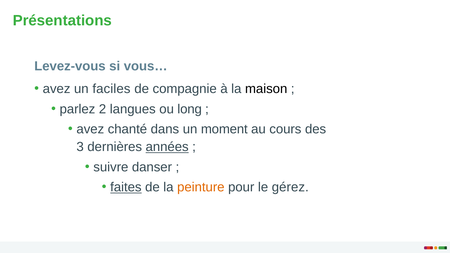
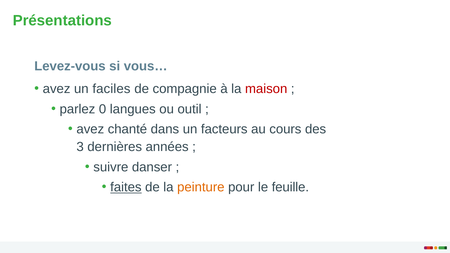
maison colour: black -> red
2: 2 -> 0
long: long -> outil
moment: moment -> facteurs
années underline: present -> none
gérez: gérez -> feuille
